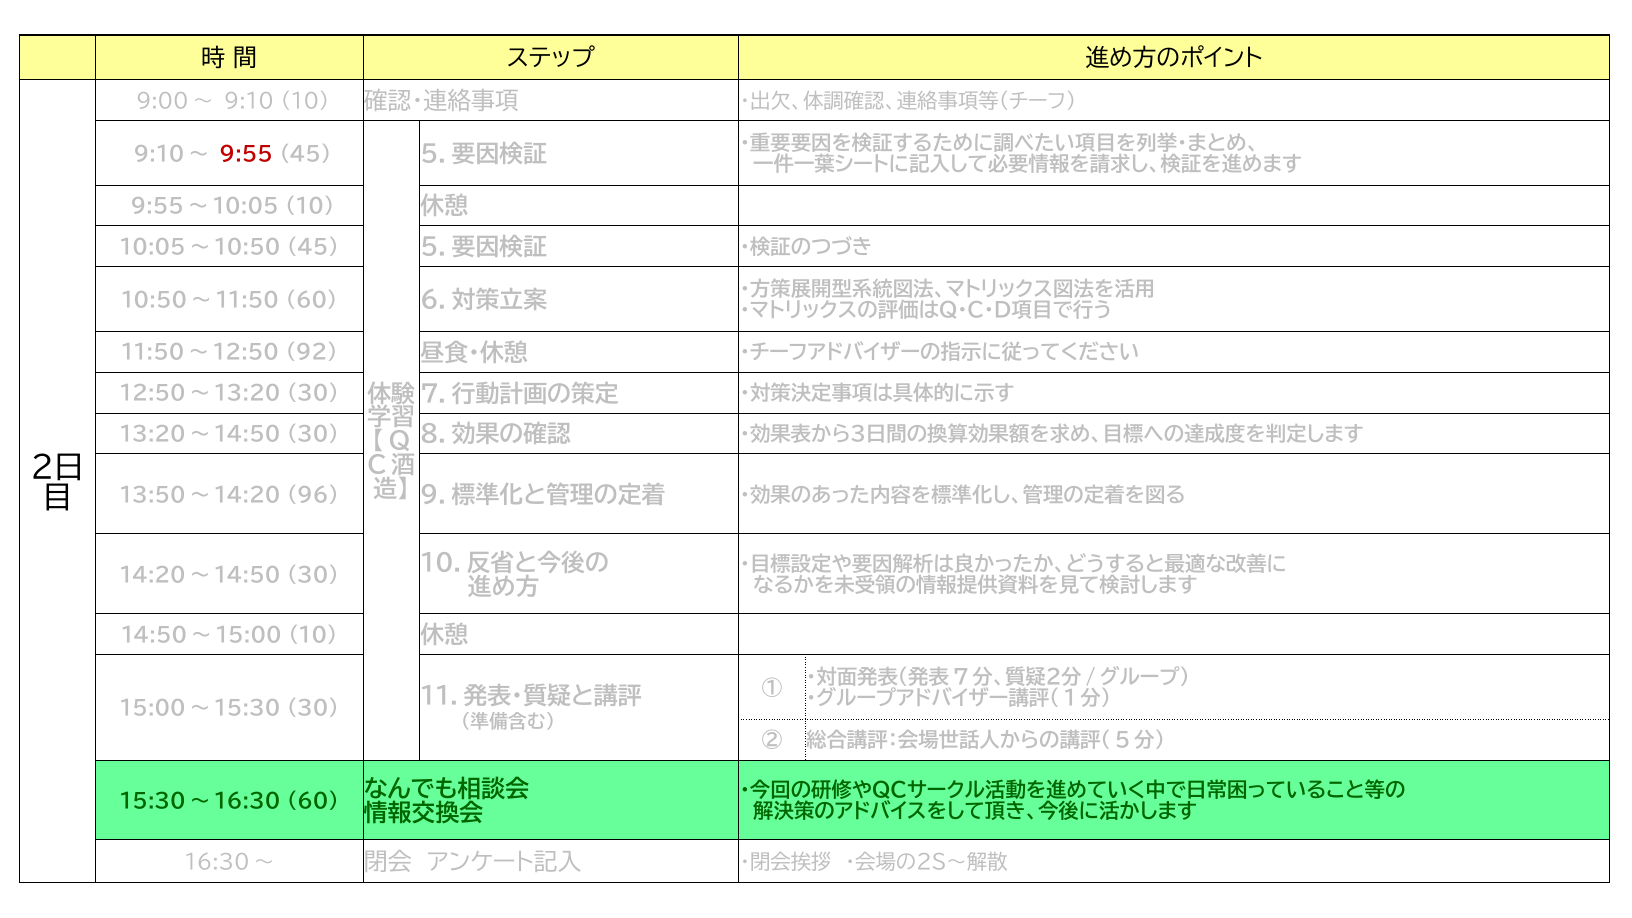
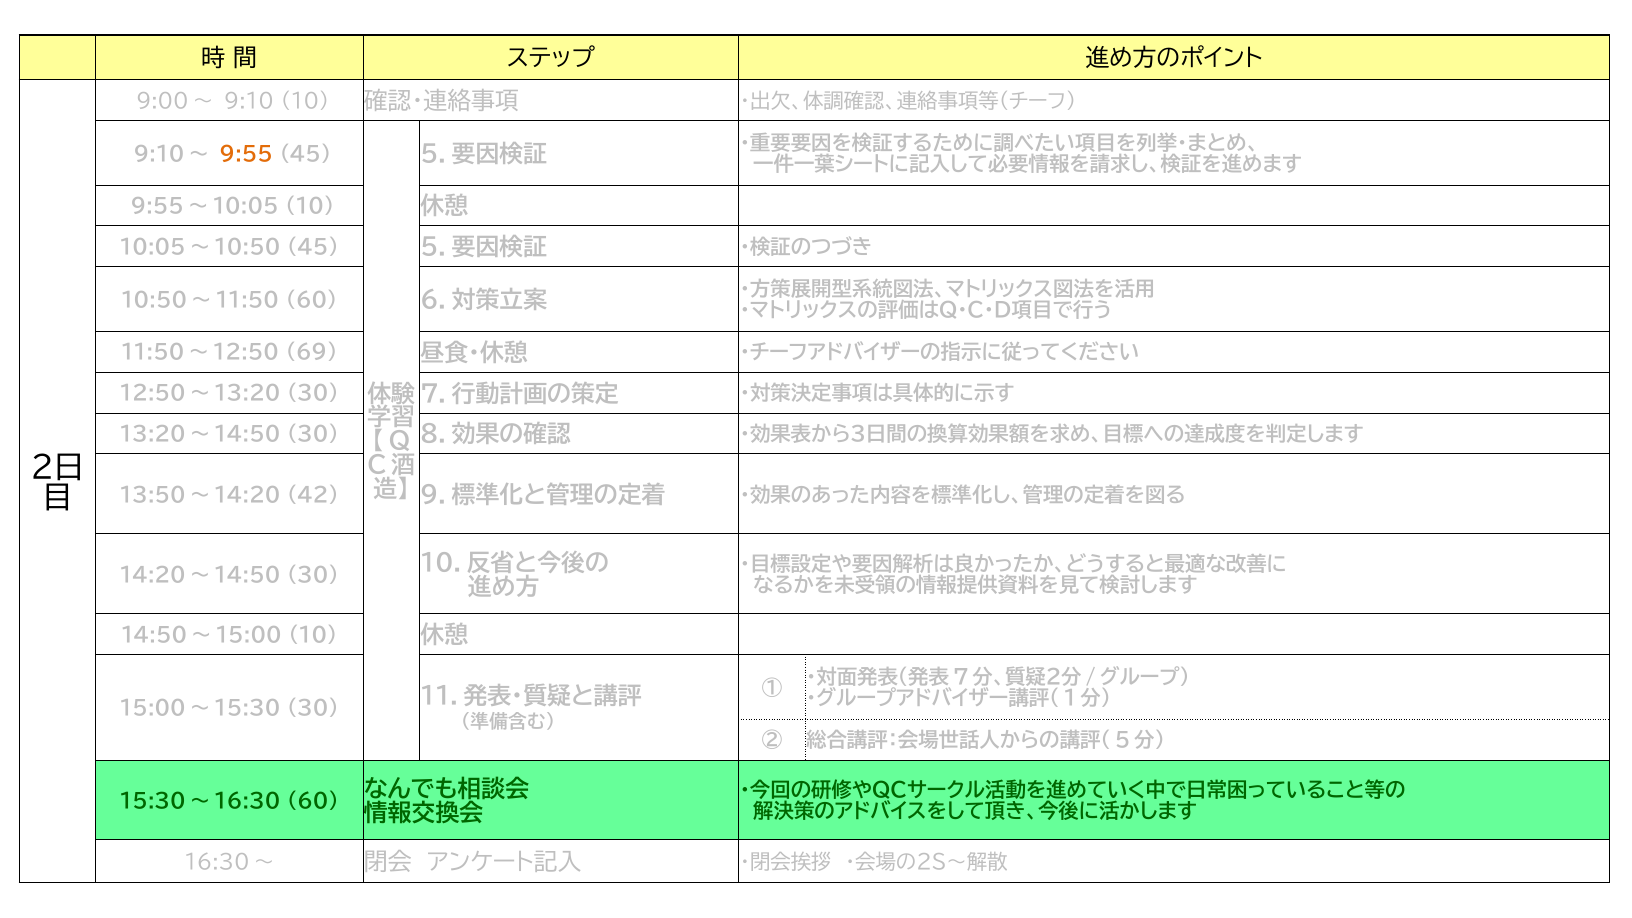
9:55 colour: red -> orange
92: 92 -> 69
96: 96 -> 42
